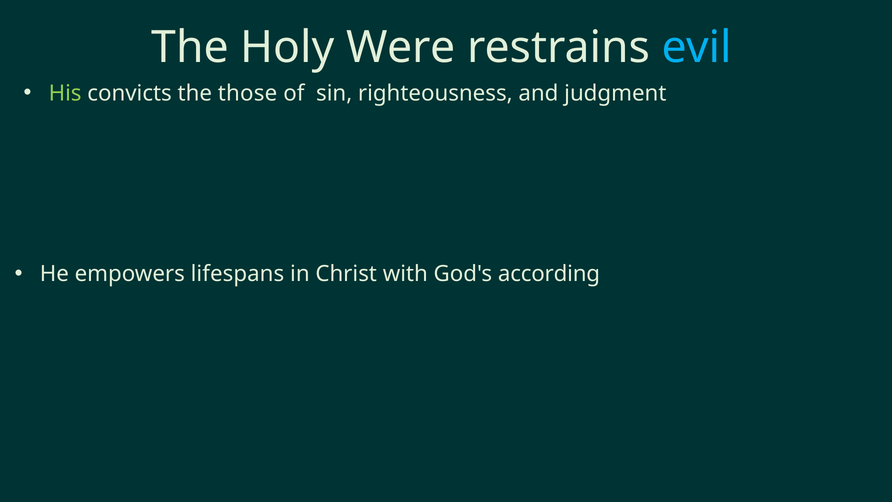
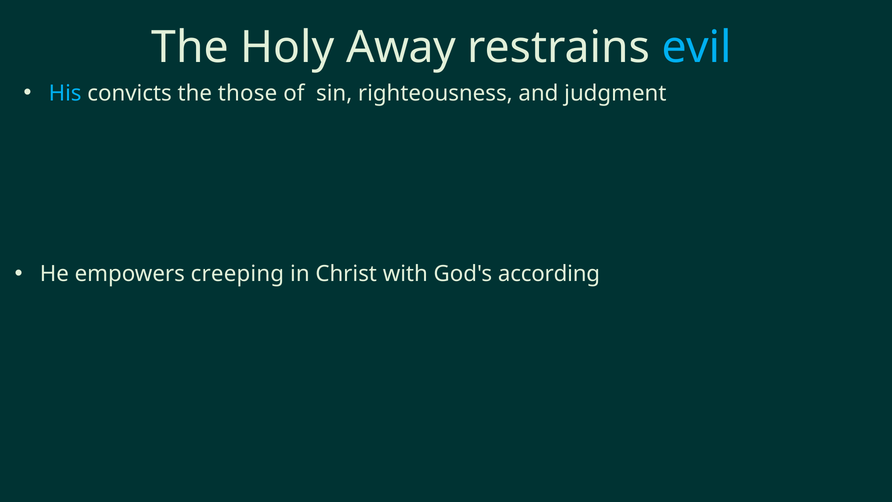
Were: Were -> Away
His colour: light green -> light blue
lifespans: lifespans -> creeping
